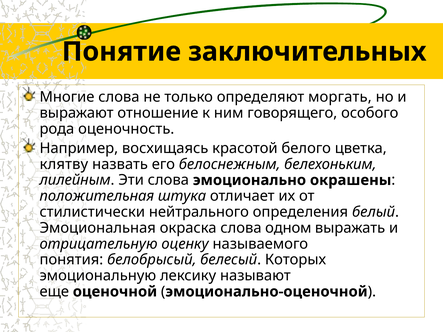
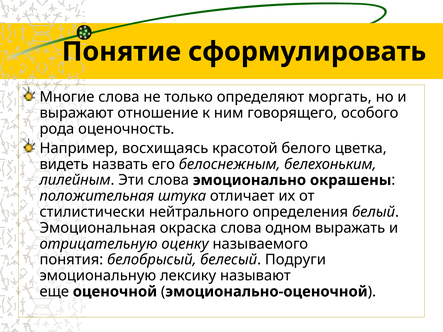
заключительных: заключительных -> сформулировать
клятву: клятву -> видеть
Которых: Которых -> Подруги
